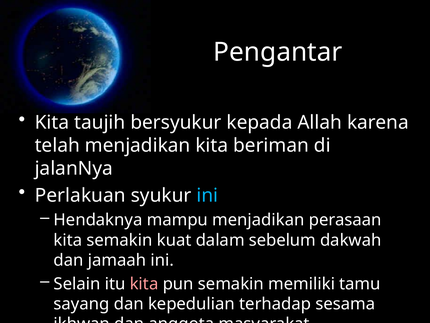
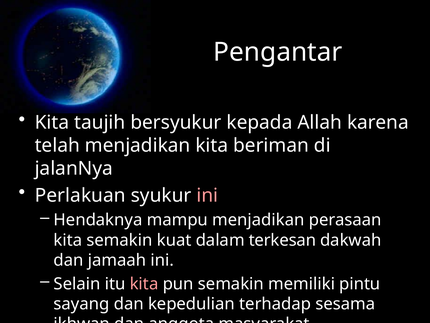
ini at (207, 195) colour: light blue -> pink
sebelum: sebelum -> terkesan
tamu: tamu -> pintu
